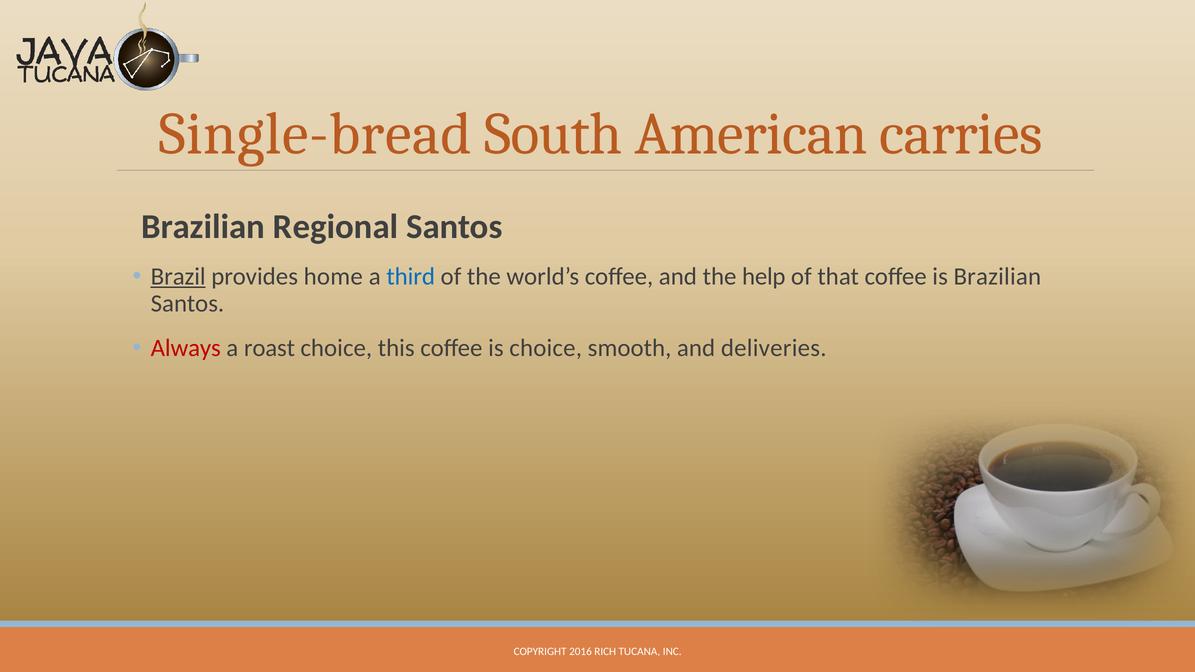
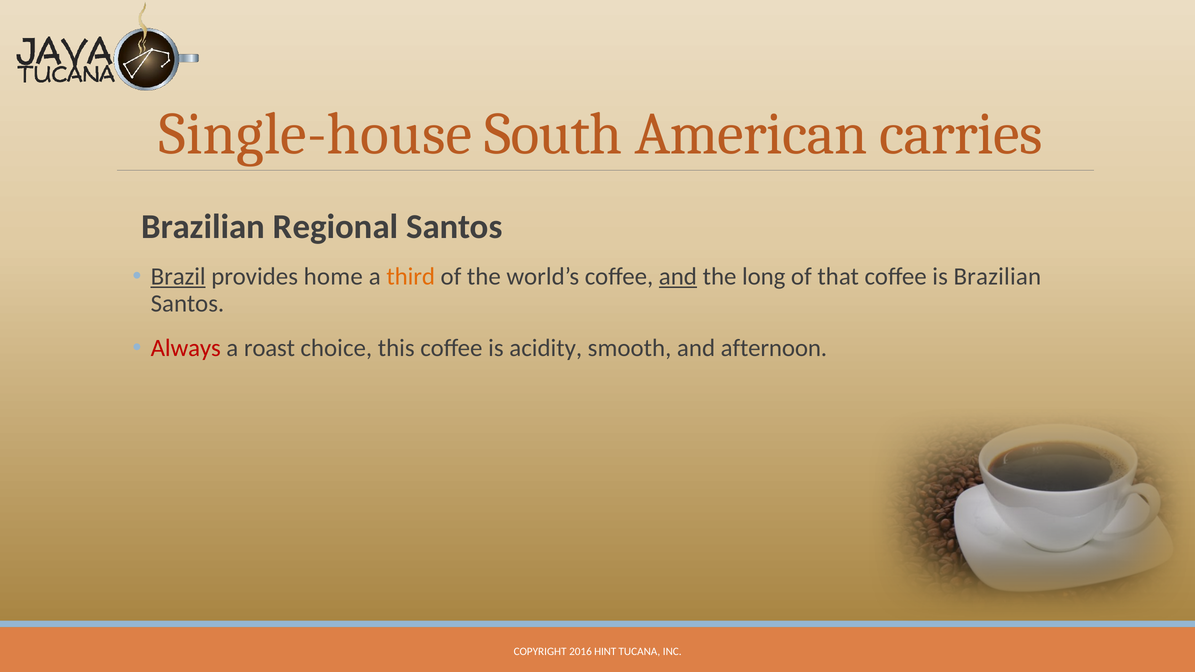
Single-bread: Single-bread -> Single-house
third colour: blue -> orange
and at (678, 277) underline: none -> present
help: help -> long
is choice: choice -> acidity
deliveries: deliveries -> afternoon
RICH: RICH -> HINT
